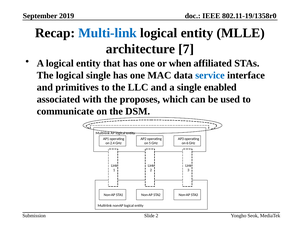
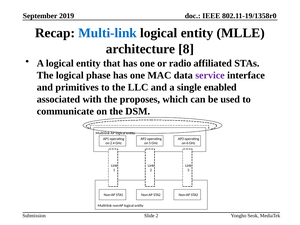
7: 7 -> 8
when: when -> radio
logical single: single -> phase
service colour: blue -> purple
